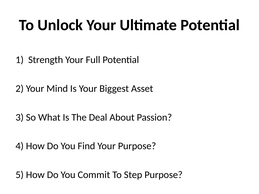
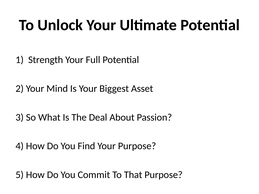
Step: Step -> That
